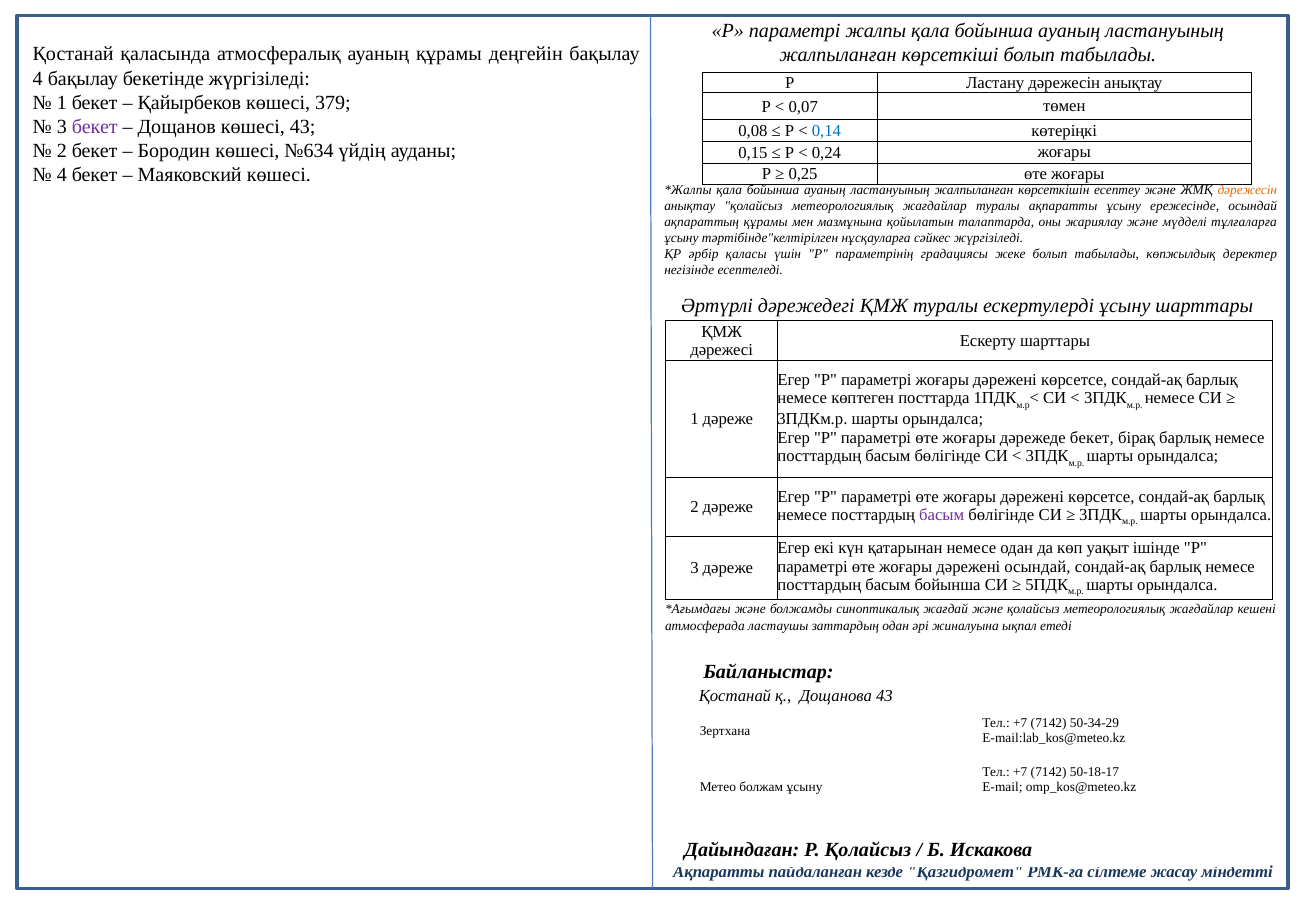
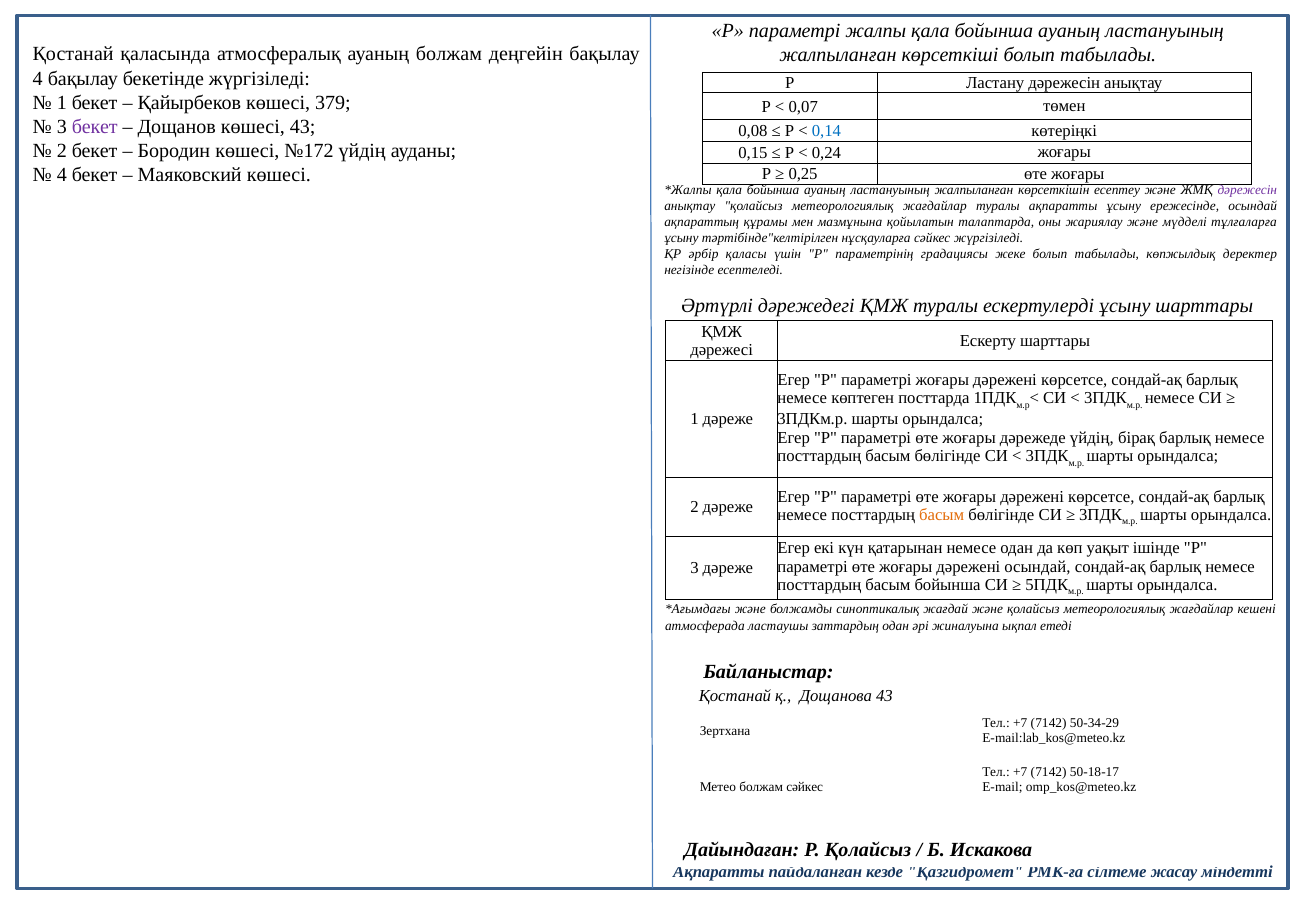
ауаның құрамы: құрамы -> болжам
№634: №634 -> №172
дәрежесін at (1247, 190) colour: orange -> purple
дәрежеде бекет: бекет -> үйдің
басым at (942, 515) colour: purple -> orange
болжам ұсыну: ұсыну -> сәйкес
